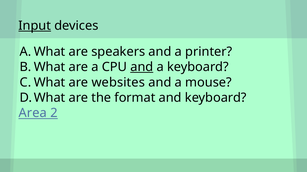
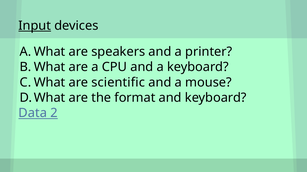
and at (142, 67) underline: present -> none
websites: websites -> scientific
Area: Area -> Data
